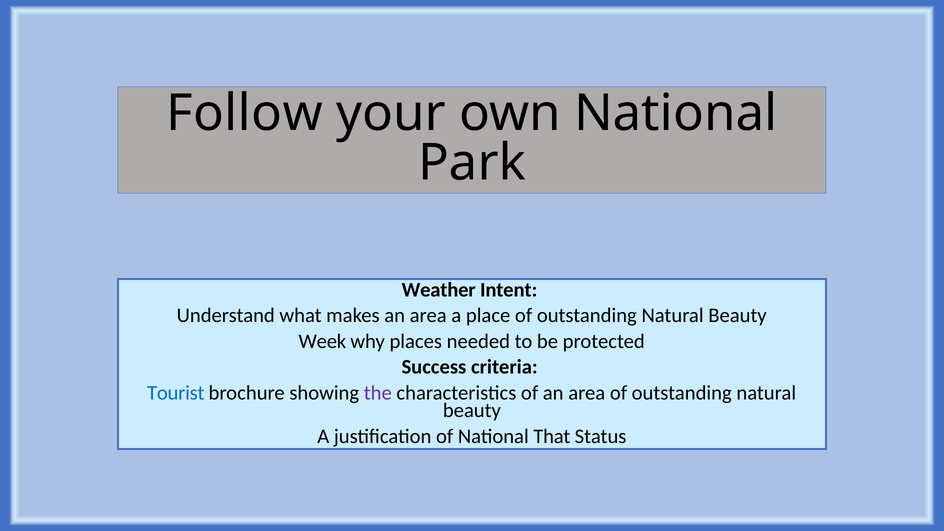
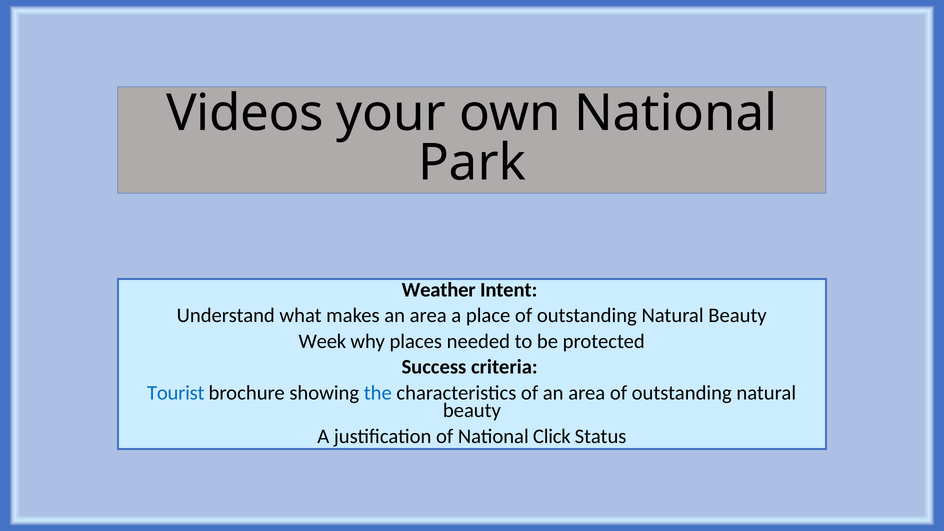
Follow: Follow -> Videos
the colour: purple -> blue
That: That -> Click
